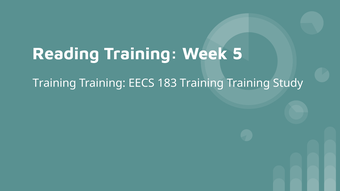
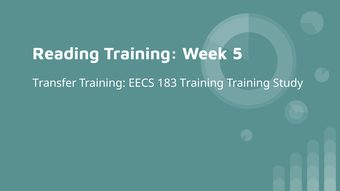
Training at (54, 83): Training -> Transfer
